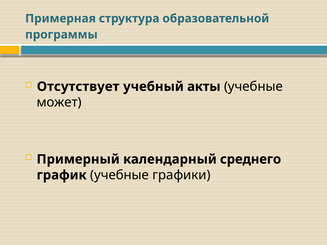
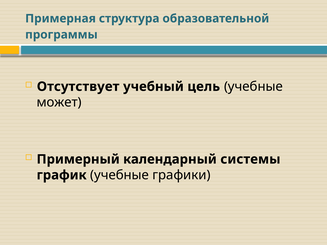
акты: акты -> цель
среднего: среднего -> системы
